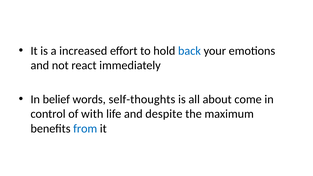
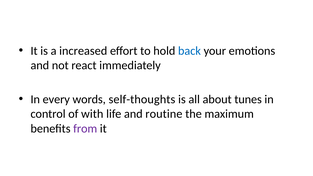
belief: belief -> every
come: come -> tunes
despite: despite -> routine
from colour: blue -> purple
